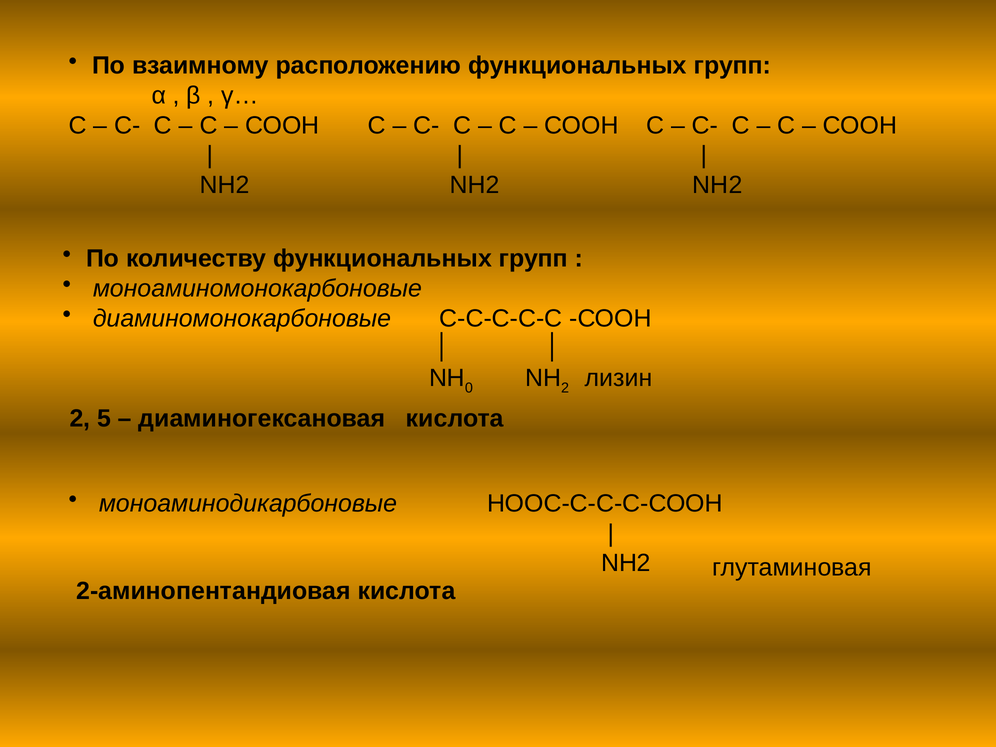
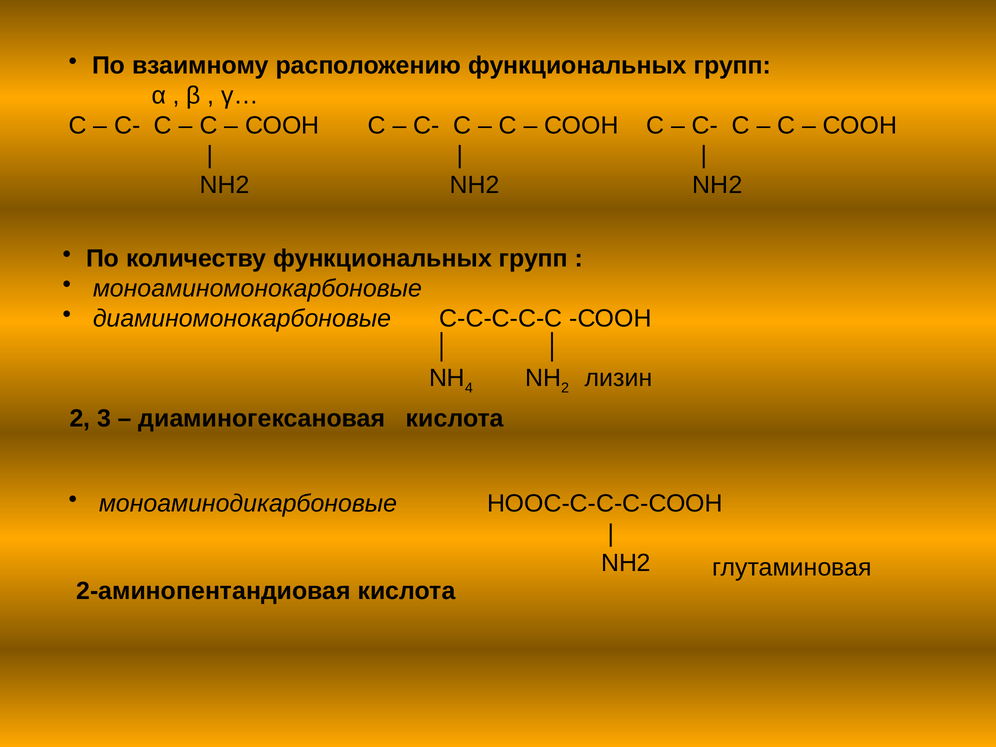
0: 0 -> 4
5: 5 -> 3
